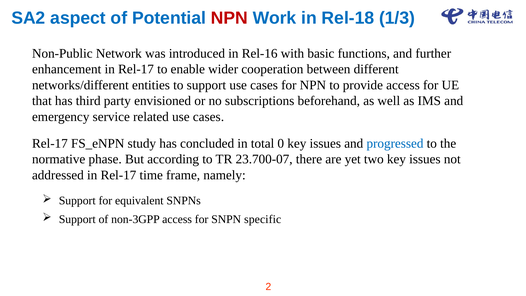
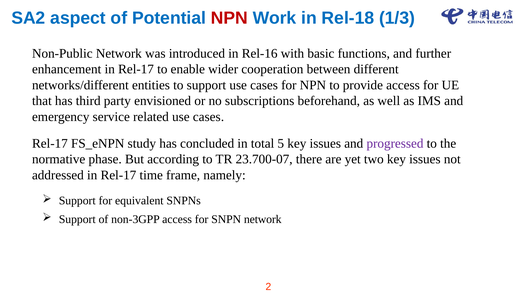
0: 0 -> 5
progressed colour: blue -> purple
SNPN specific: specific -> network
